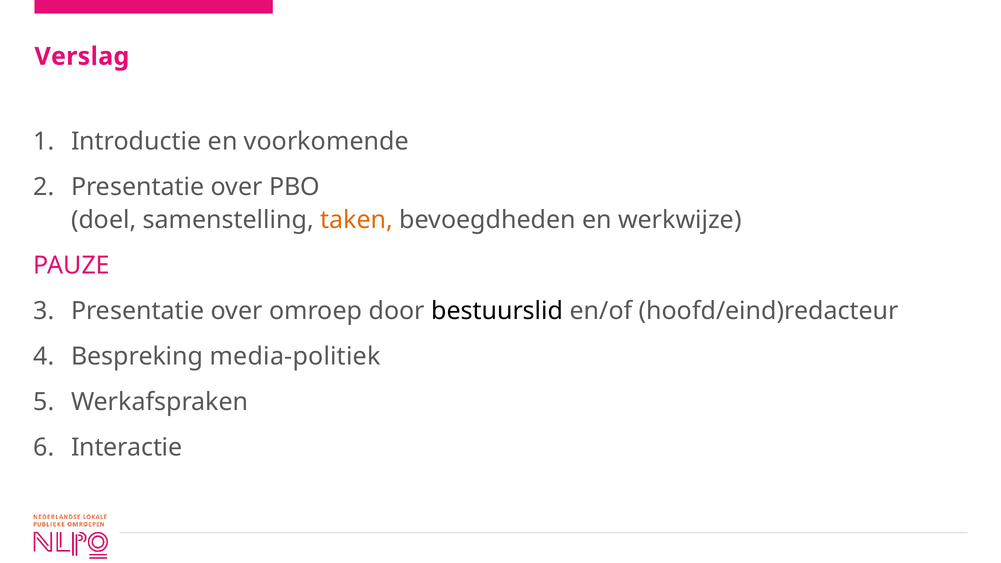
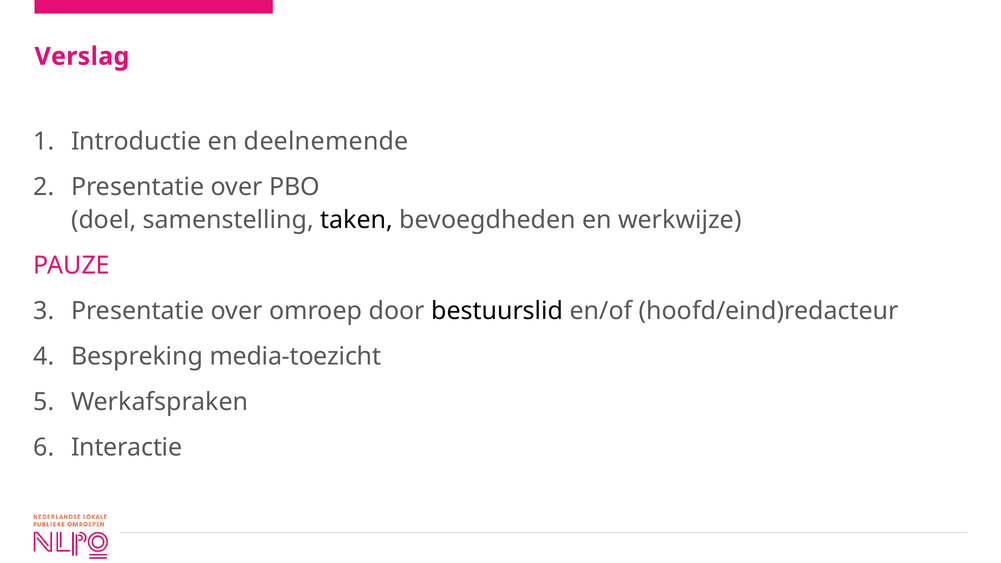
voorkomende: voorkomende -> deelnemende
taken colour: orange -> black
media-politiek: media-politiek -> media-toezicht
